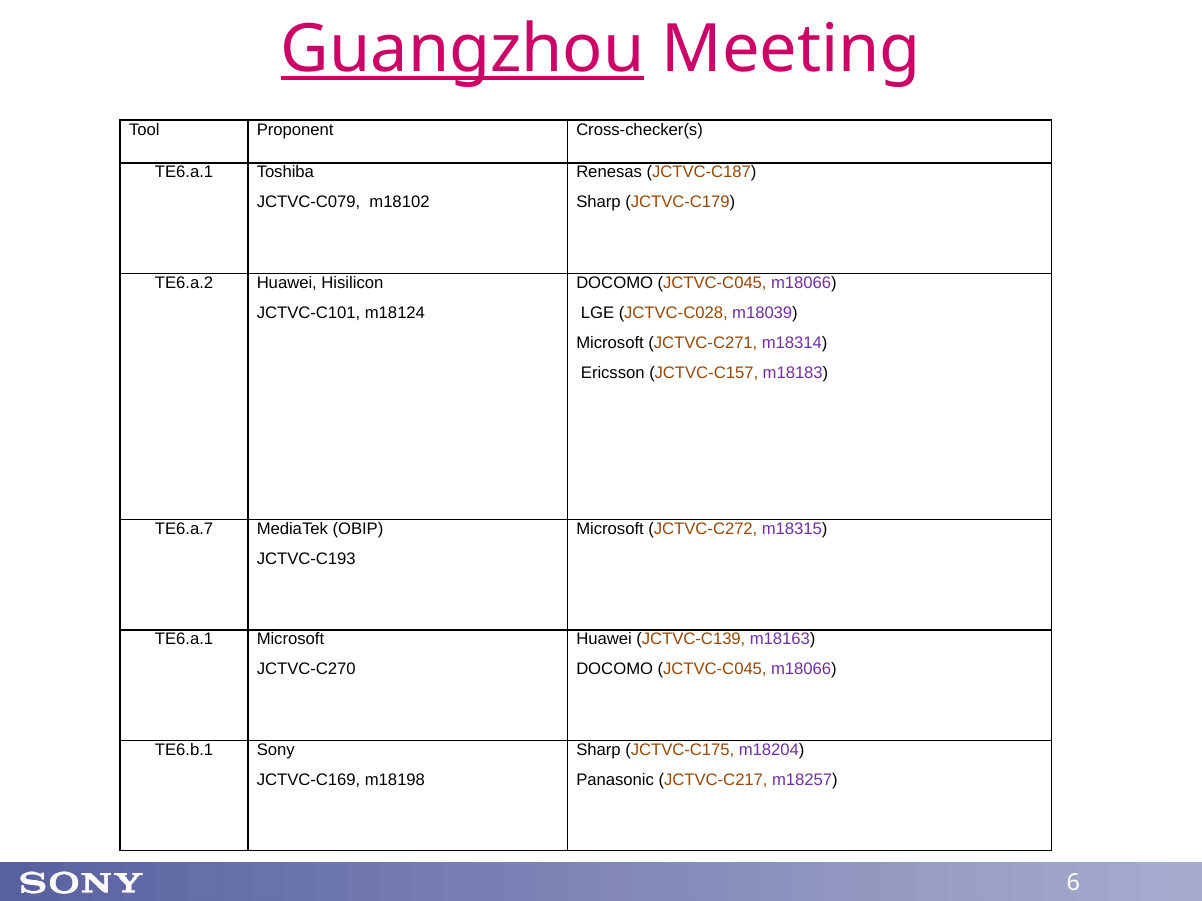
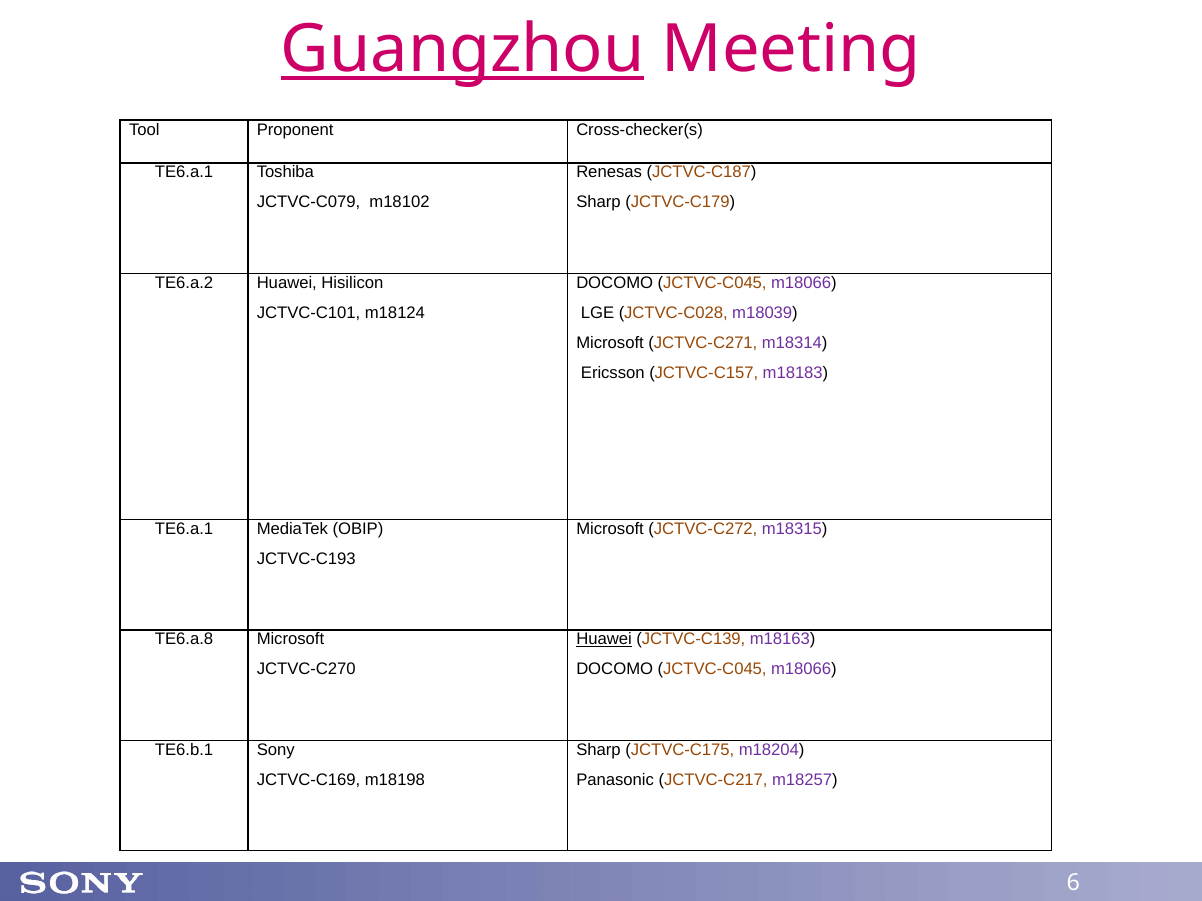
TE6.a.7 at (184, 529): TE6.a.7 -> TE6.a.1
TE6.a.1 at (184, 640): TE6.a.1 -> TE6.a.8
Huawei at (604, 640) underline: none -> present
